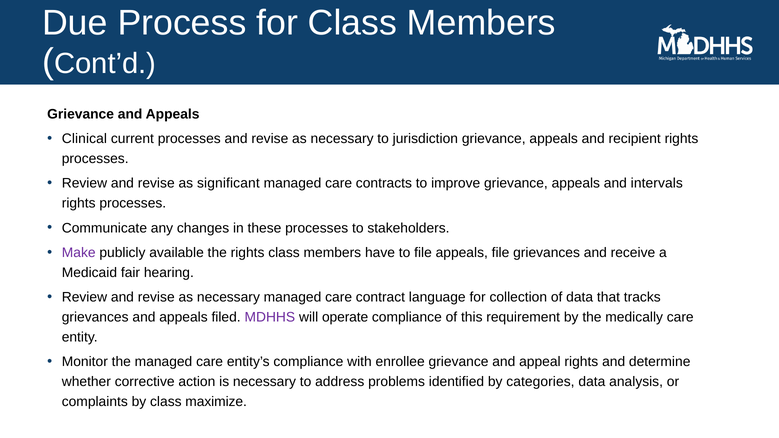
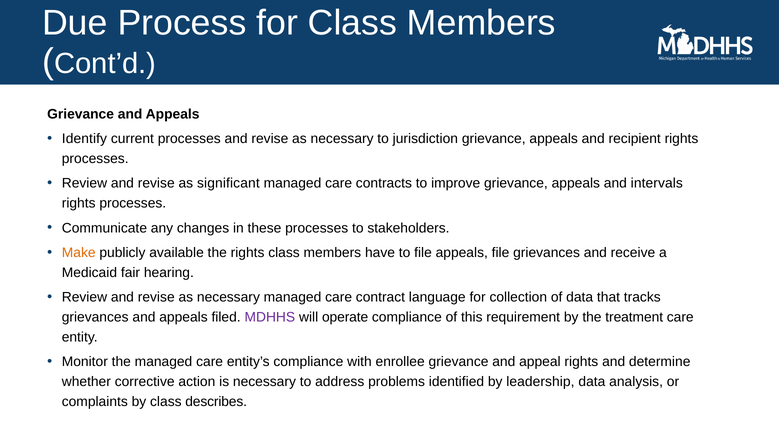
Clinical: Clinical -> Identify
Make colour: purple -> orange
medically: medically -> treatment
categories: categories -> leadership
maximize: maximize -> describes
